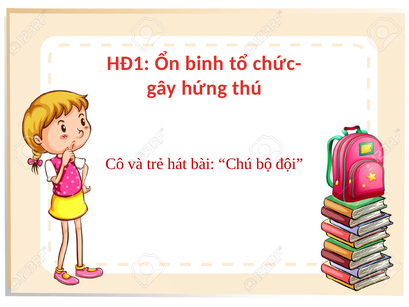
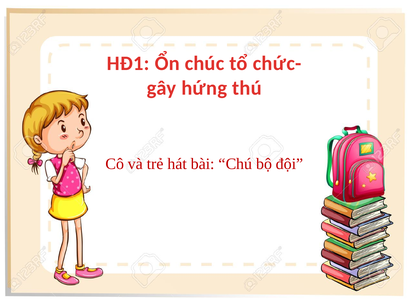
binh: binh -> chúc
